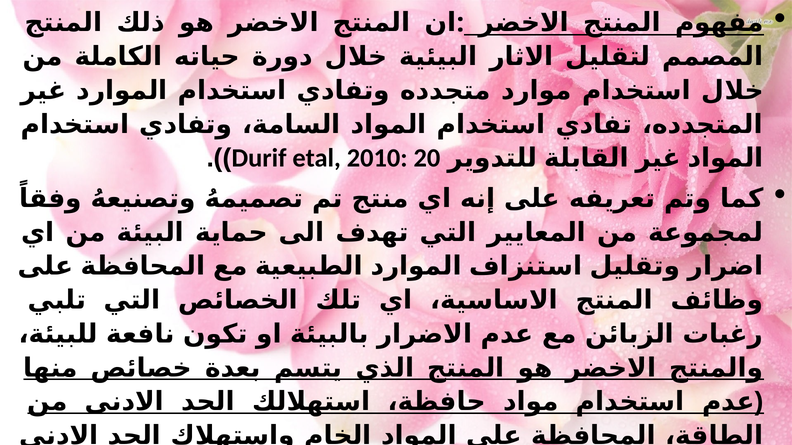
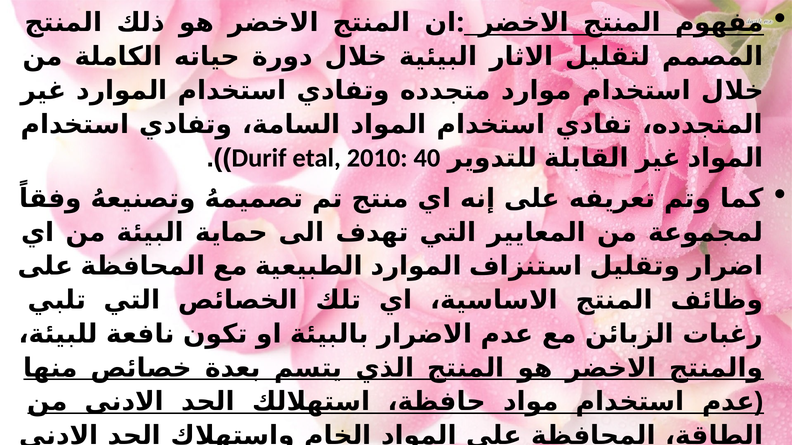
20: 20 -> 40
